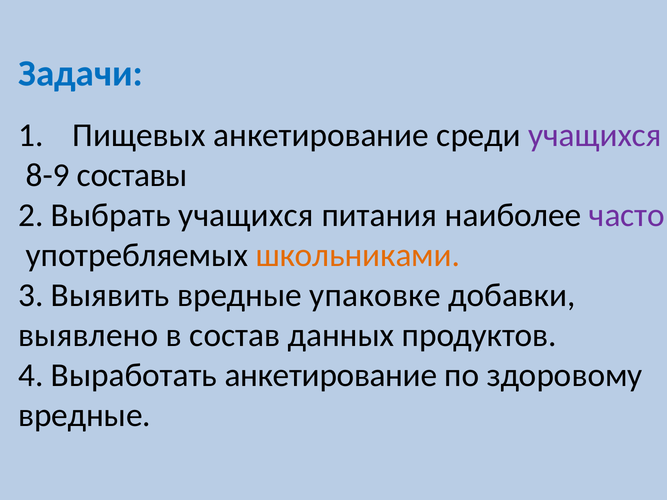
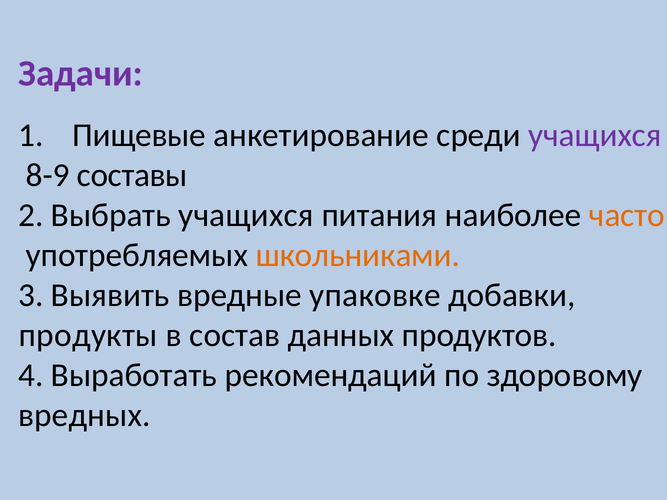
Задачи colour: blue -> purple
Пищевых: Пищевых -> Пищевые
часто colour: purple -> orange
выявлено: выявлено -> продукты
Выработать анкетирование: анкетирование -> рекомендаций
вредные at (85, 416): вредные -> вредных
